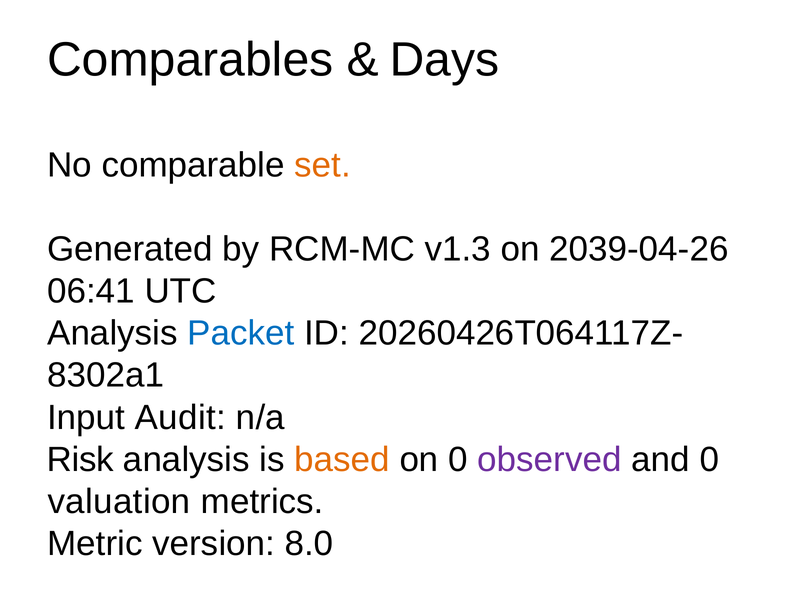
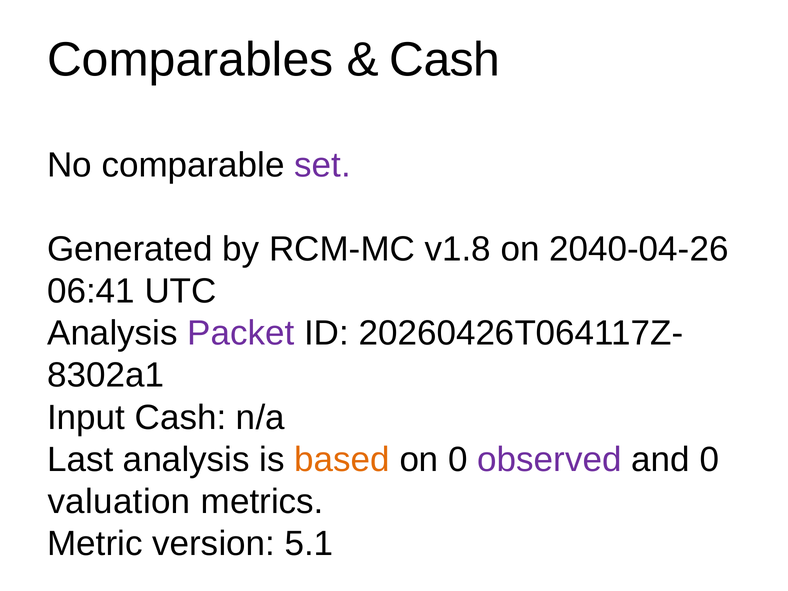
Days at (445, 60): Days -> Cash
set colour: orange -> purple
v1.3: v1.3 -> v1.8
2039-04-26: 2039-04-26 -> 2040-04-26
Packet colour: blue -> purple
Input Audit: Audit -> Cash
Risk: Risk -> Last
8.0: 8.0 -> 5.1
